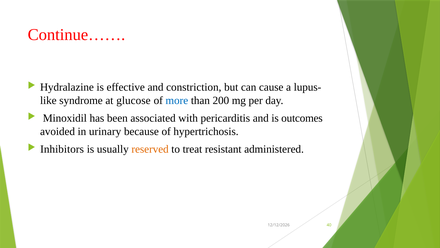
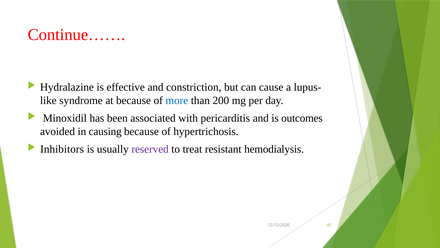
at glucose: glucose -> because
urinary: urinary -> causing
reserved colour: orange -> purple
administered: administered -> hemodialysis
